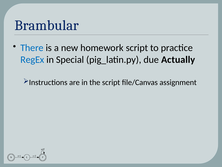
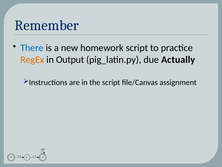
Brambular: Brambular -> Remember
RegEx colour: blue -> orange
Special: Special -> Output
